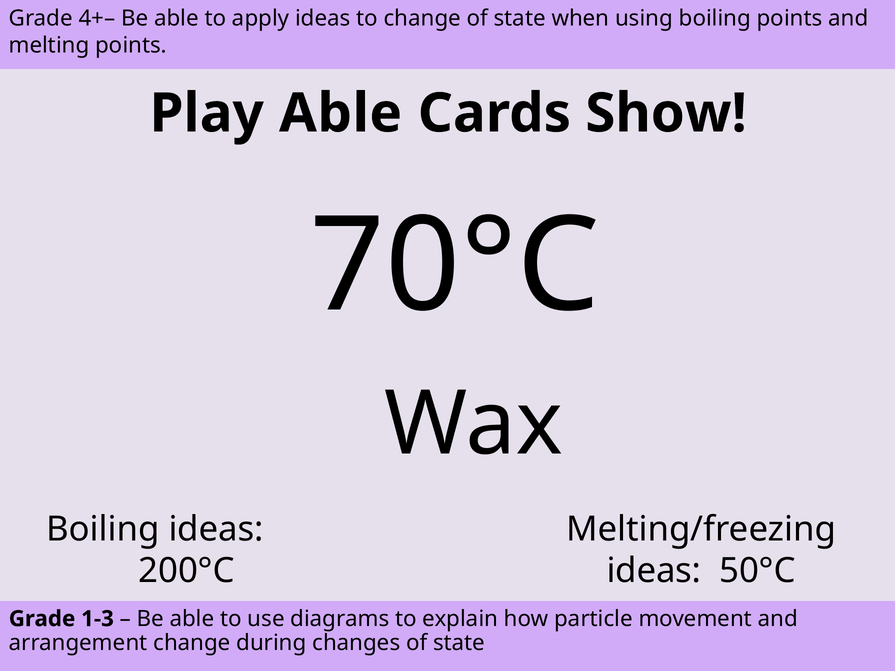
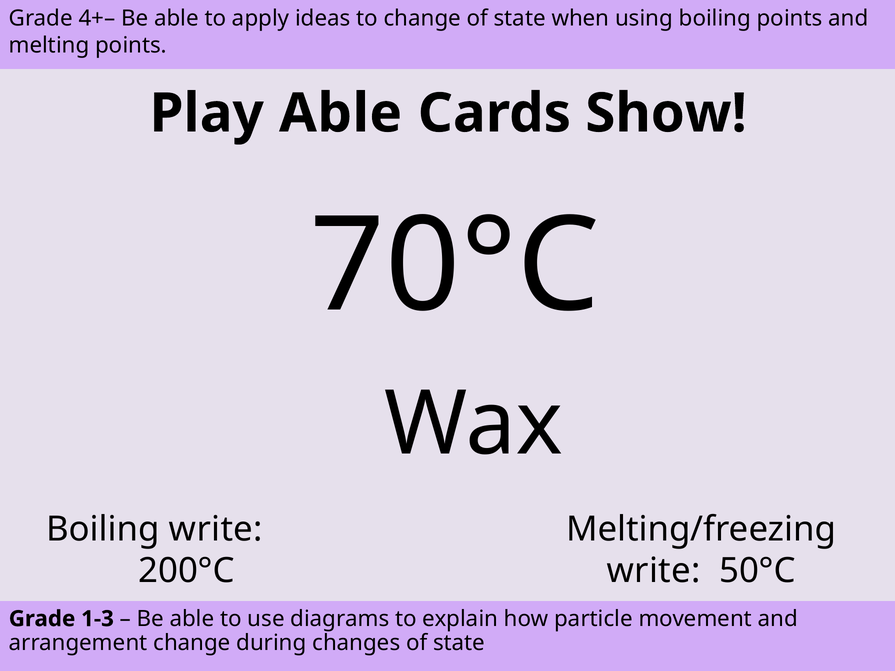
Boiling ideas: ideas -> write
ideas at (654, 571): ideas -> write
